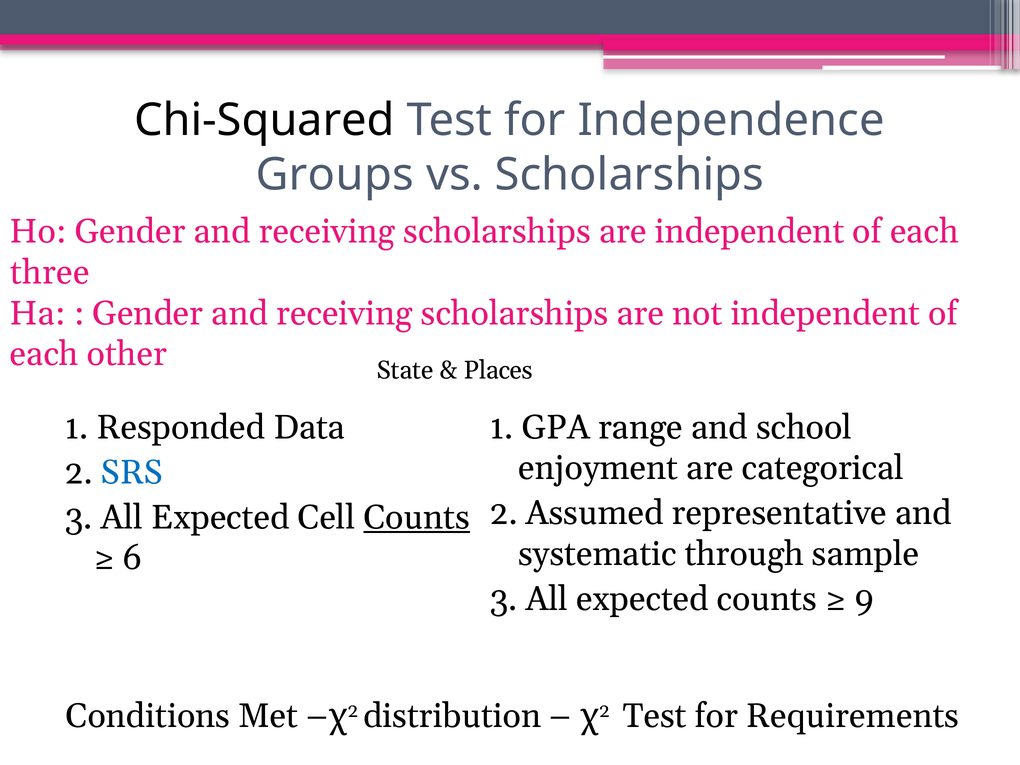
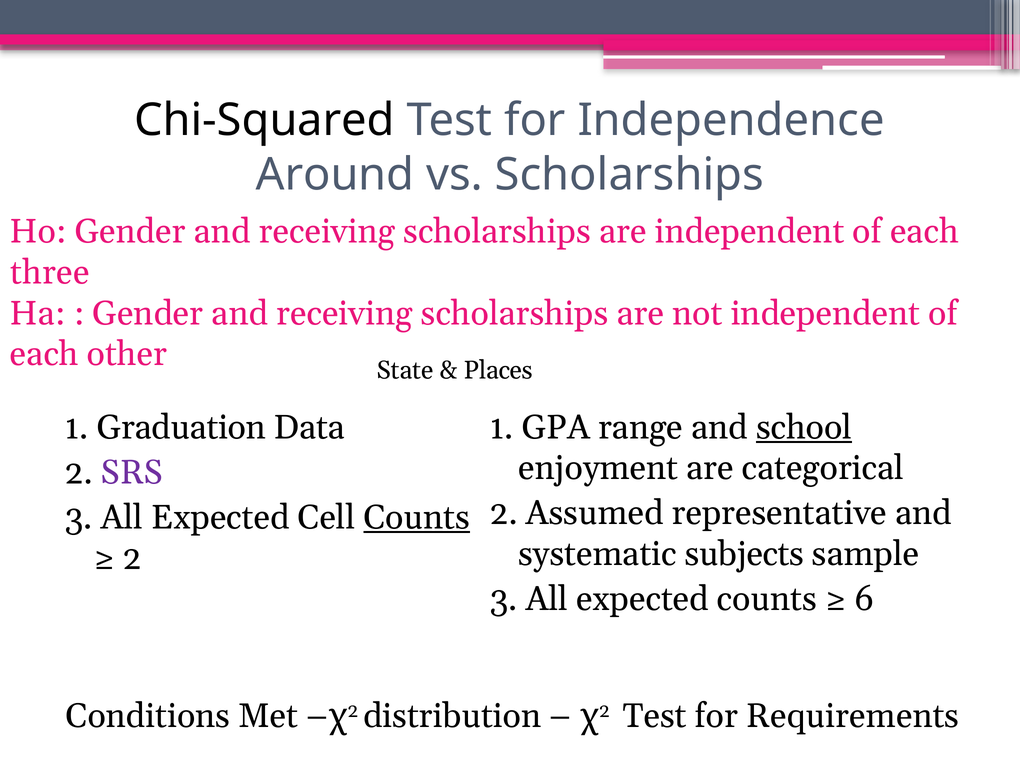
Groups: Groups -> Around
Responded: Responded -> Graduation
school underline: none -> present
SRS colour: blue -> purple
through: through -> subjects
6 at (132, 558): 6 -> 2
9: 9 -> 6
